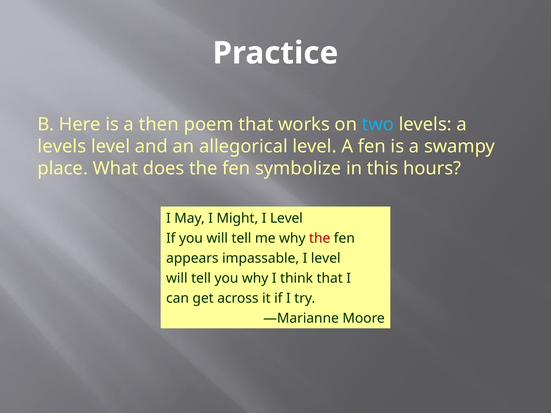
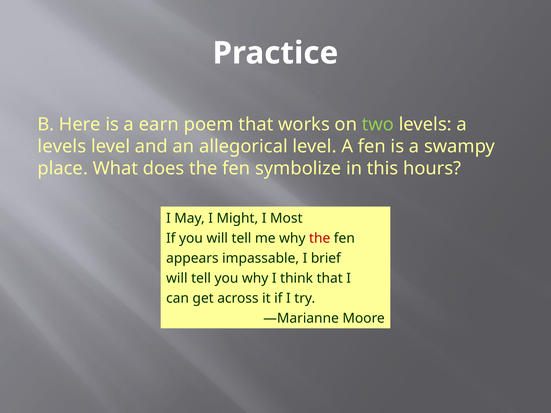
then: then -> earn
two colour: light blue -> light green
Might I Level: Level -> Most
impassable I level: level -> brief
